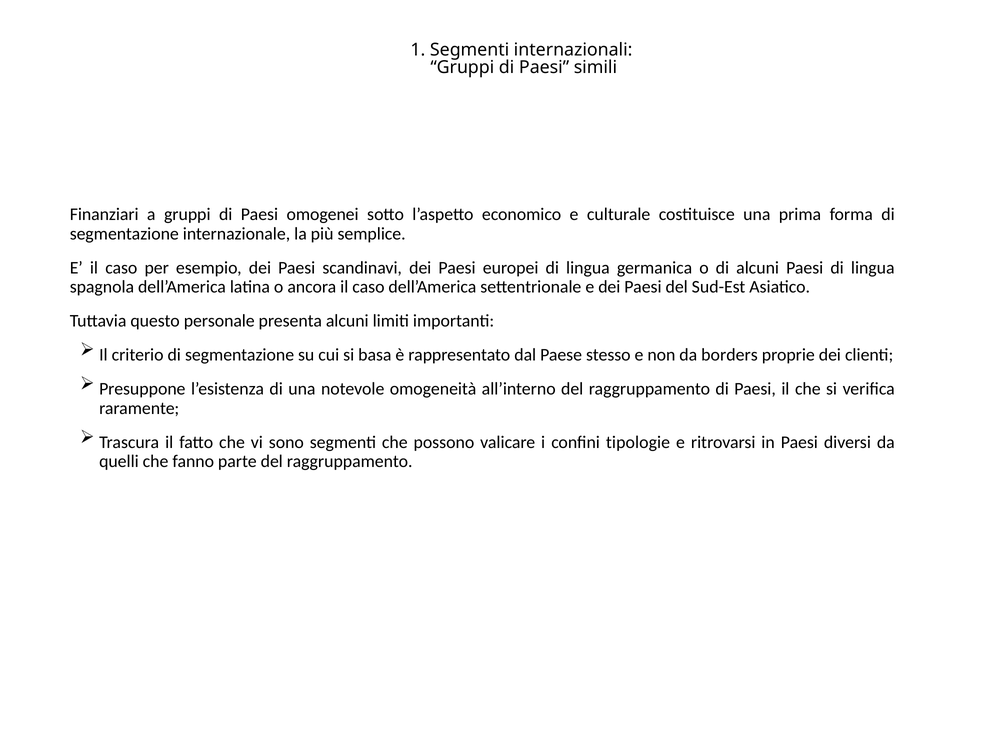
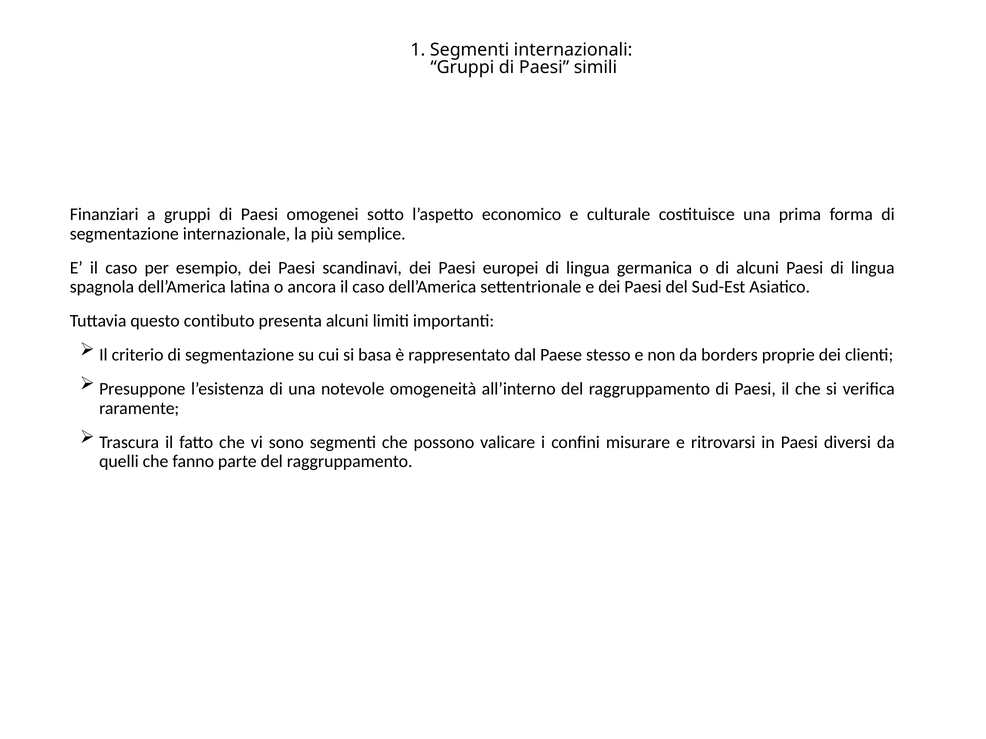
personale: personale -> contibuto
tipologie: tipologie -> misurare
